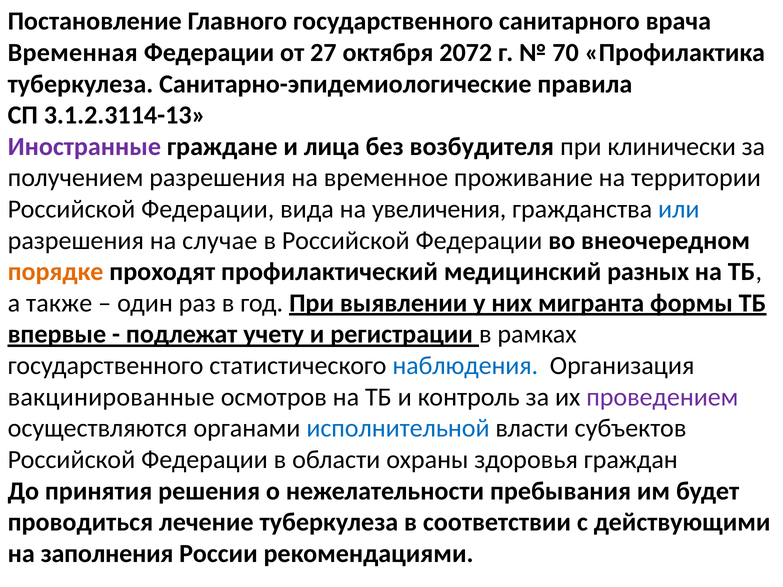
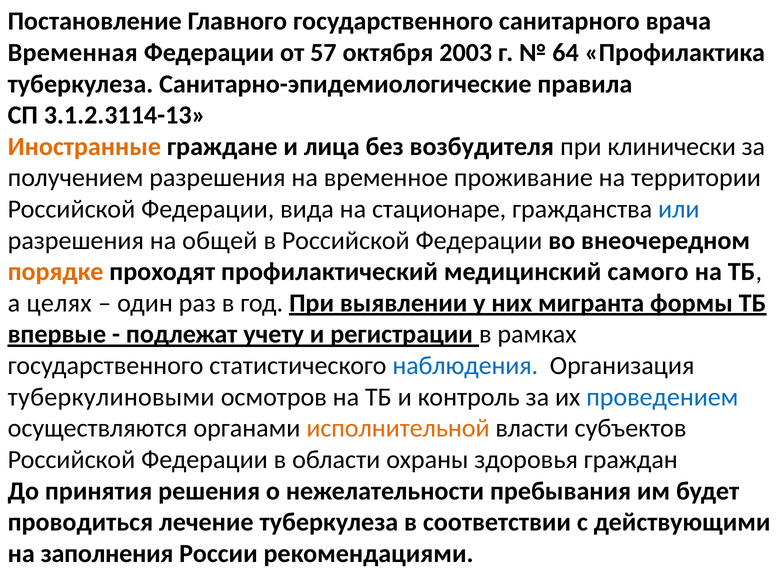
27: 27 -> 57
2072: 2072 -> 2003
70: 70 -> 64
Иностранные colour: purple -> orange
увеличения: увеличения -> стационаре
случае: случае -> общей
разных: разных -> самого
также: также -> целях
вакцинированные: вакцинированные -> туберкулиновыми
проведением colour: purple -> blue
исполнительной colour: blue -> orange
